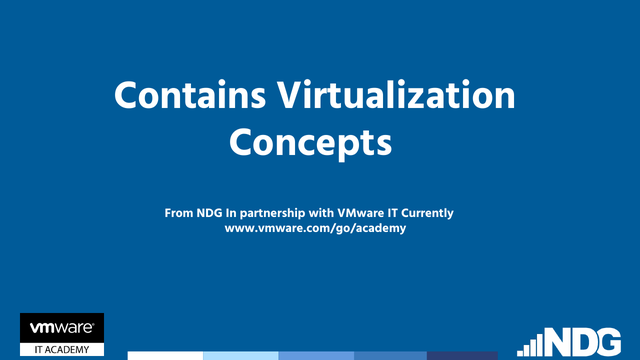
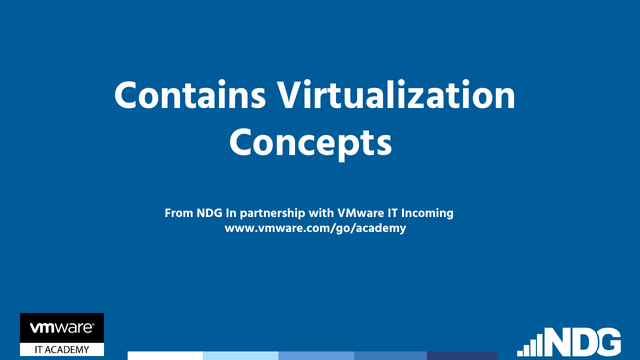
Currently: Currently -> Incoming
